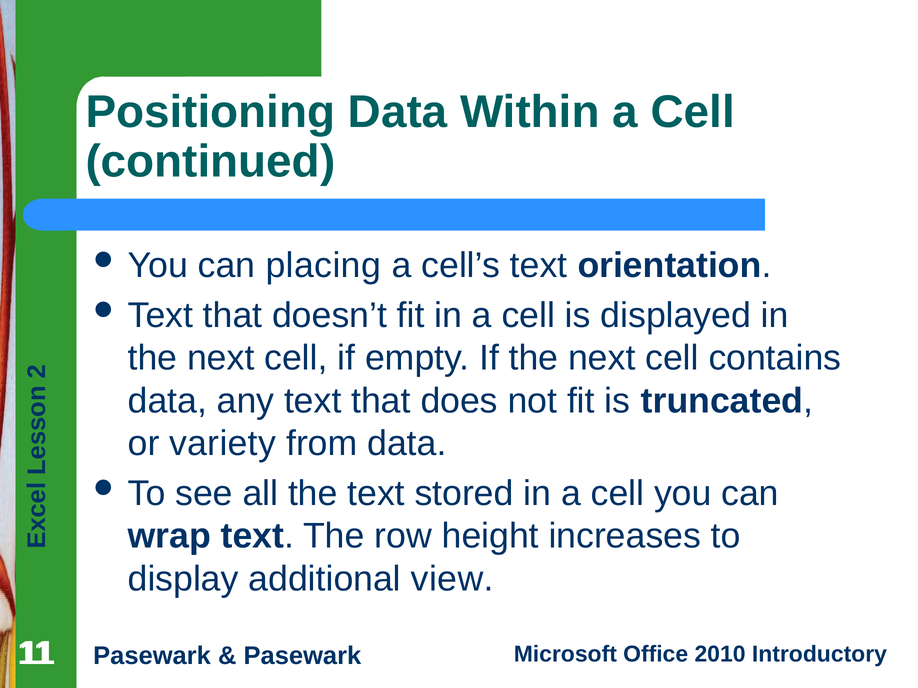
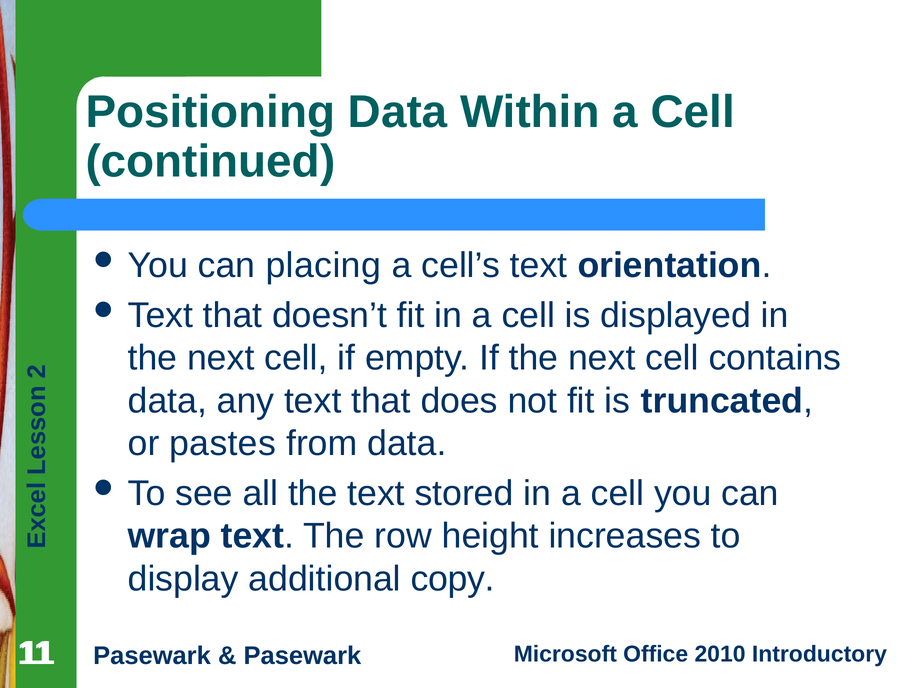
variety: variety -> pastes
view: view -> copy
